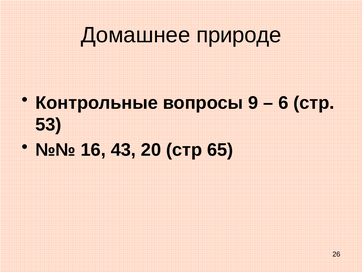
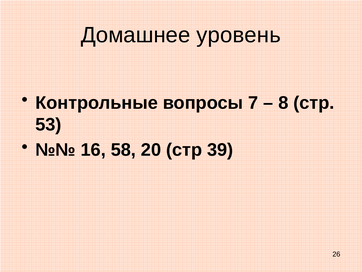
природе: природе -> уровень
9: 9 -> 7
6: 6 -> 8
43: 43 -> 58
65: 65 -> 39
